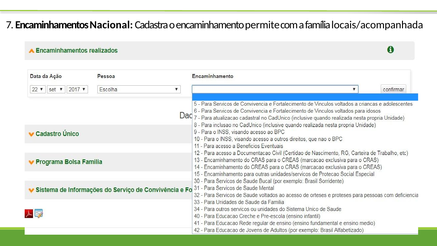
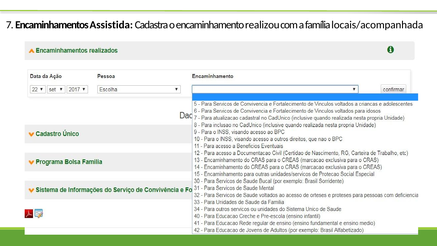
Nacional: Nacional -> Assistida
permite: permite -> realizou
